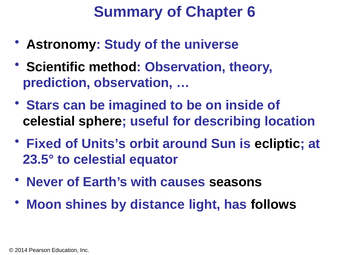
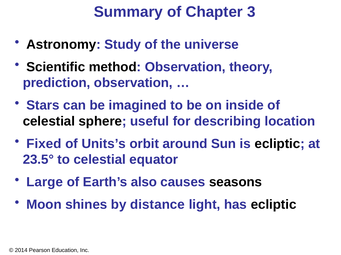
6: 6 -> 3
Never: Never -> Large
with: with -> also
has follows: follows -> ecliptic
